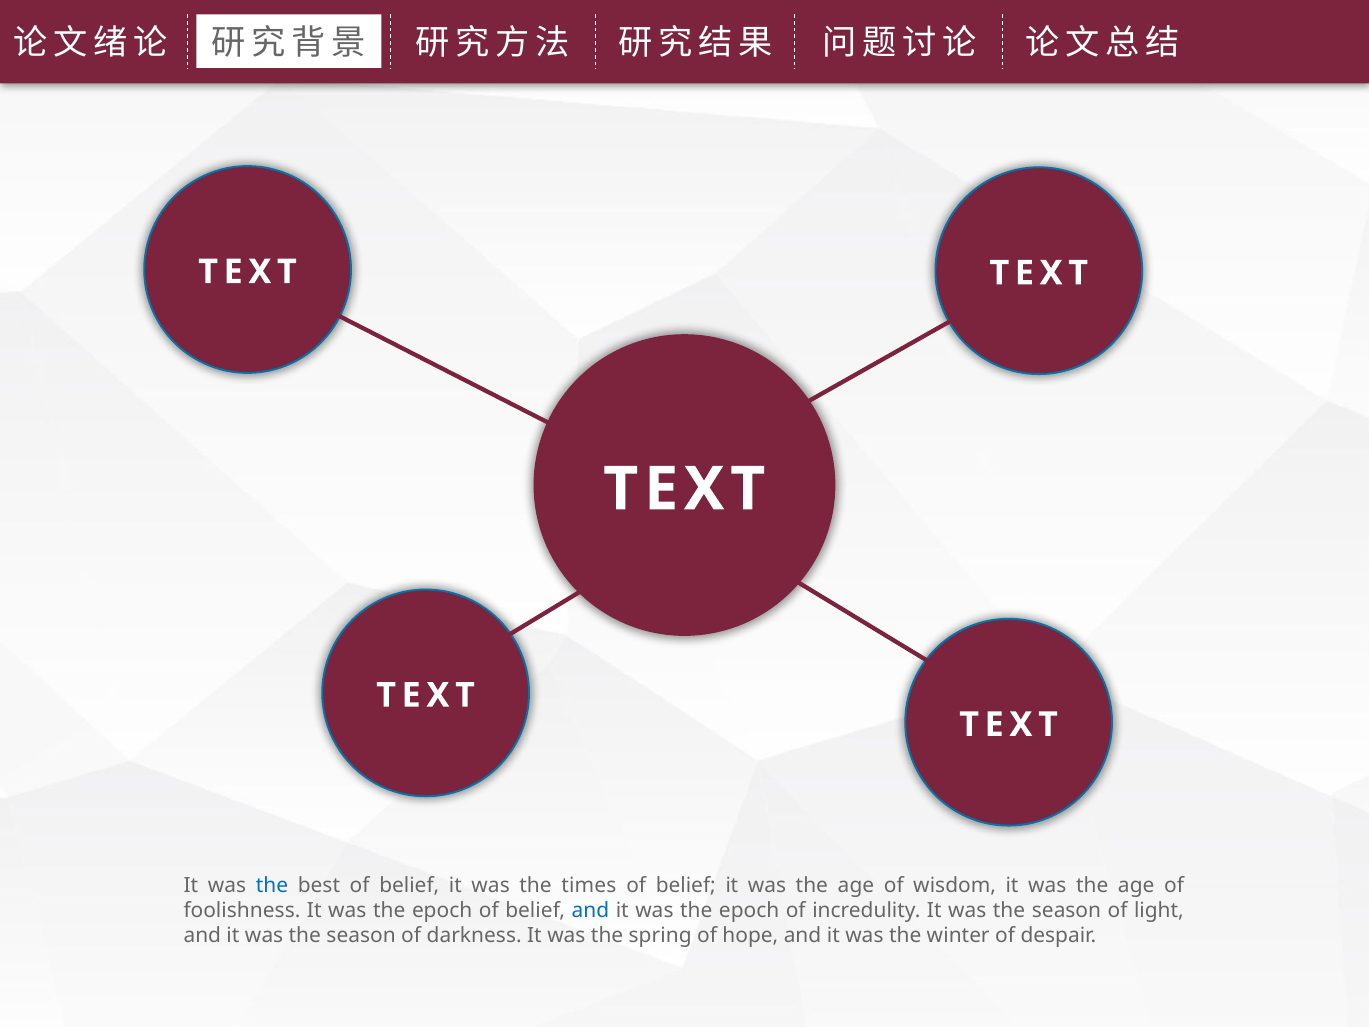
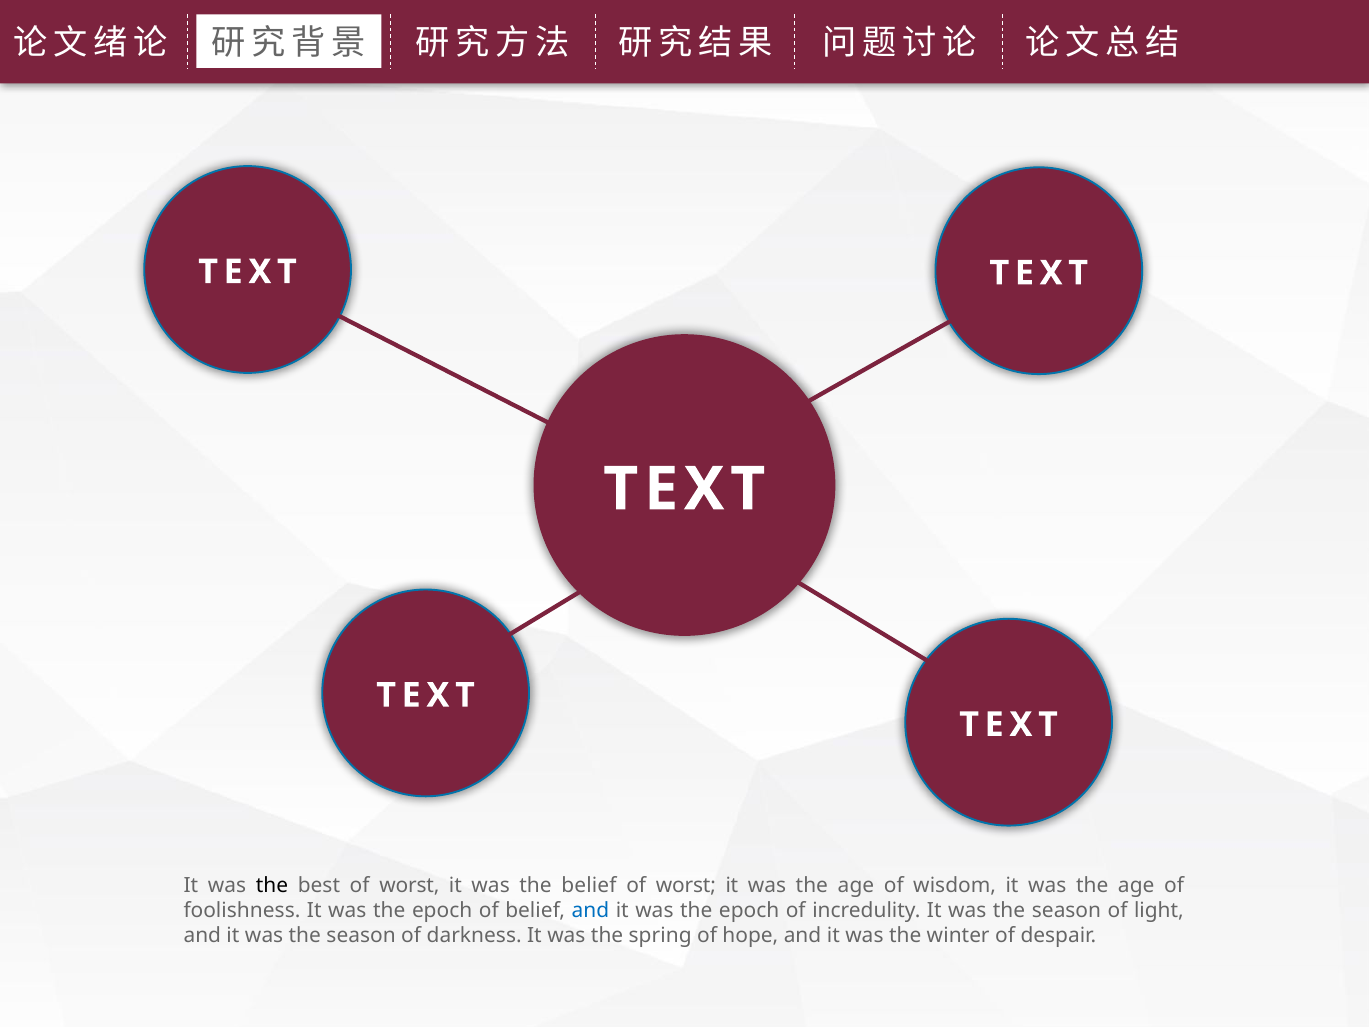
the at (272, 885) colour: blue -> black
best of belief: belief -> worst
the times: times -> belief
belief at (686, 885): belief -> worst
